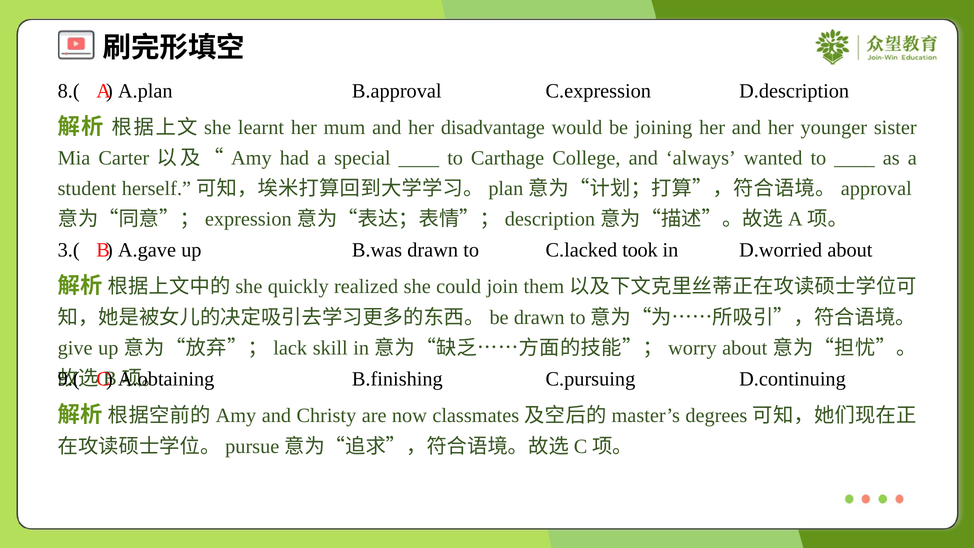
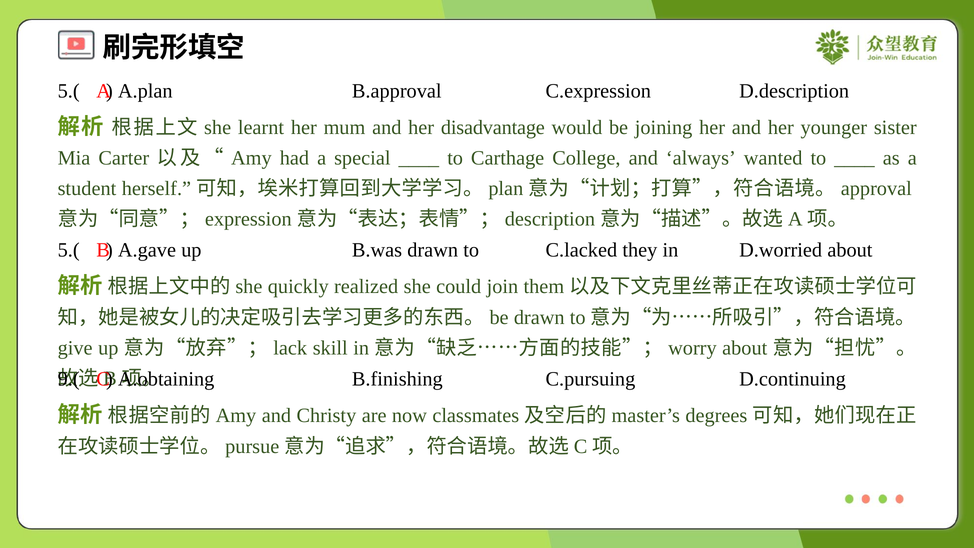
8.( at (69, 91): 8.( -> 5.(
3.( at (69, 250): 3.( -> 5.(
took: took -> they
